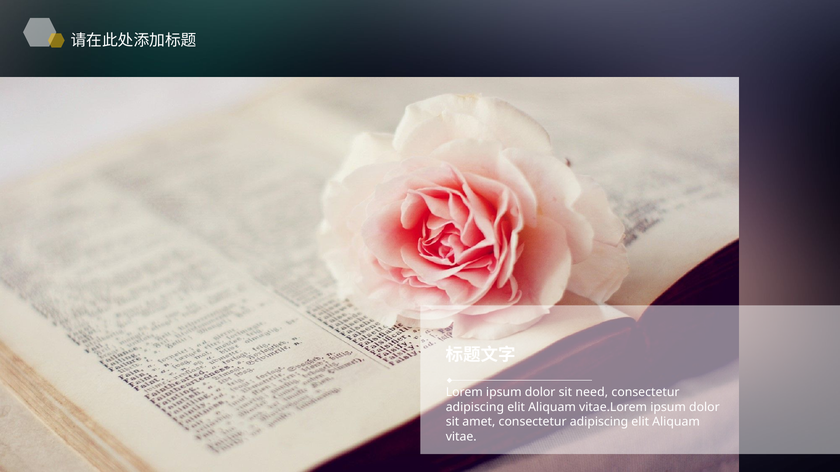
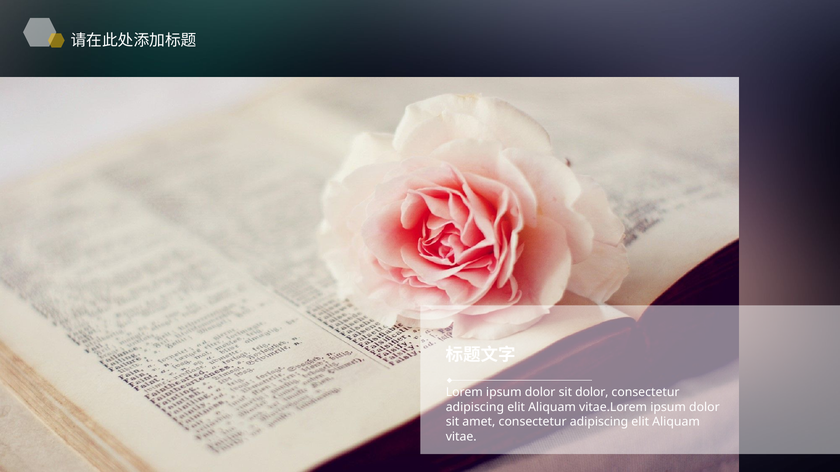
sit need: need -> dolor
